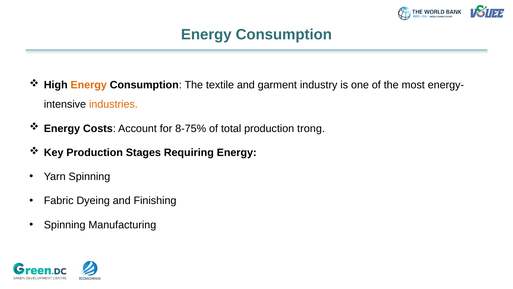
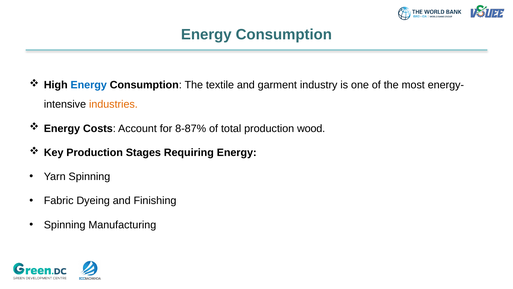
Energy at (89, 85) colour: orange -> blue
8-75%: 8-75% -> 8-87%
trong: trong -> wood
